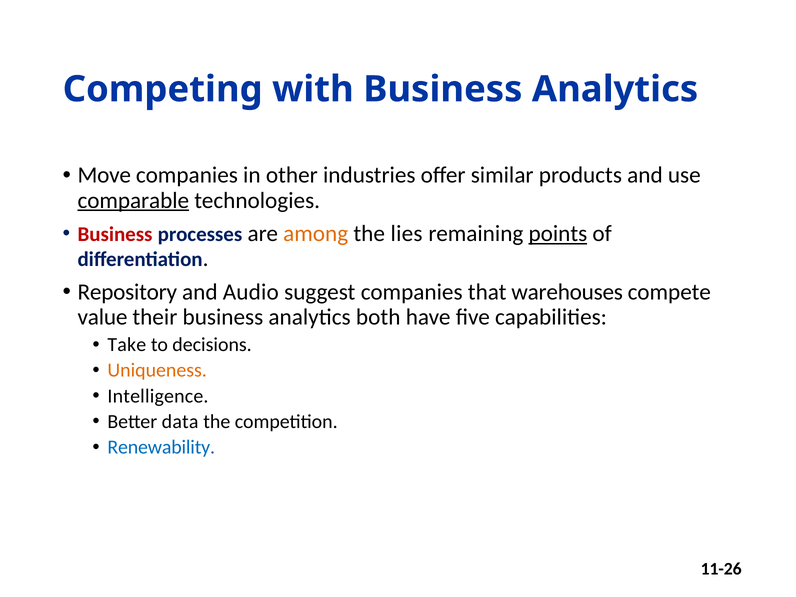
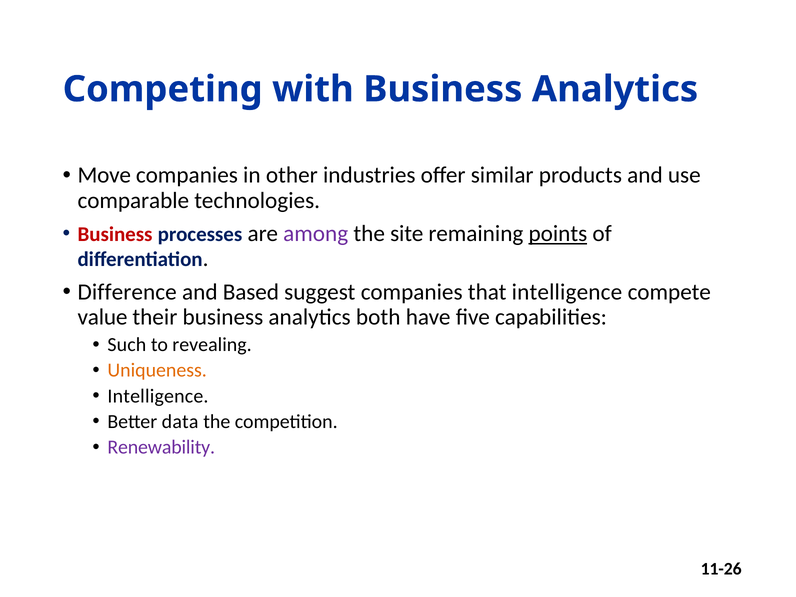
comparable underline: present -> none
among colour: orange -> purple
lies: lies -> site
Repository: Repository -> Difference
Audio: Audio -> Based
that warehouses: warehouses -> intelligence
Take: Take -> Such
decisions: decisions -> revealing
Renewability colour: blue -> purple
